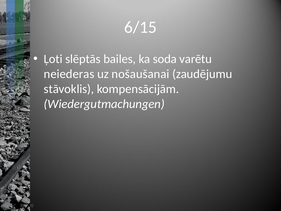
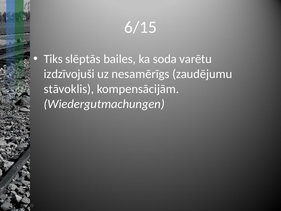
Ļoti: Ļoti -> Tiks
neiederas: neiederas -> izdzīvojuši
nošaušanai: nošaušanai -> nesamērīgs
